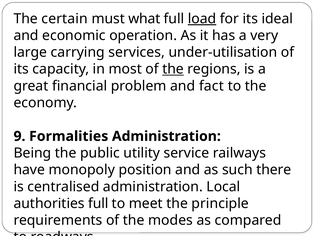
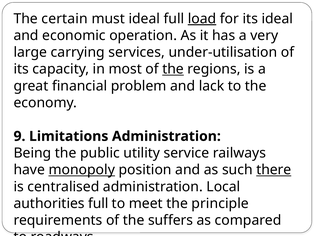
must what: what -> ideal
fact: fact -> lack
Formalities: Formalities -> Limitations
monopoly underline: none -> present
there underline: none -> present
modes: modes -> suffers
